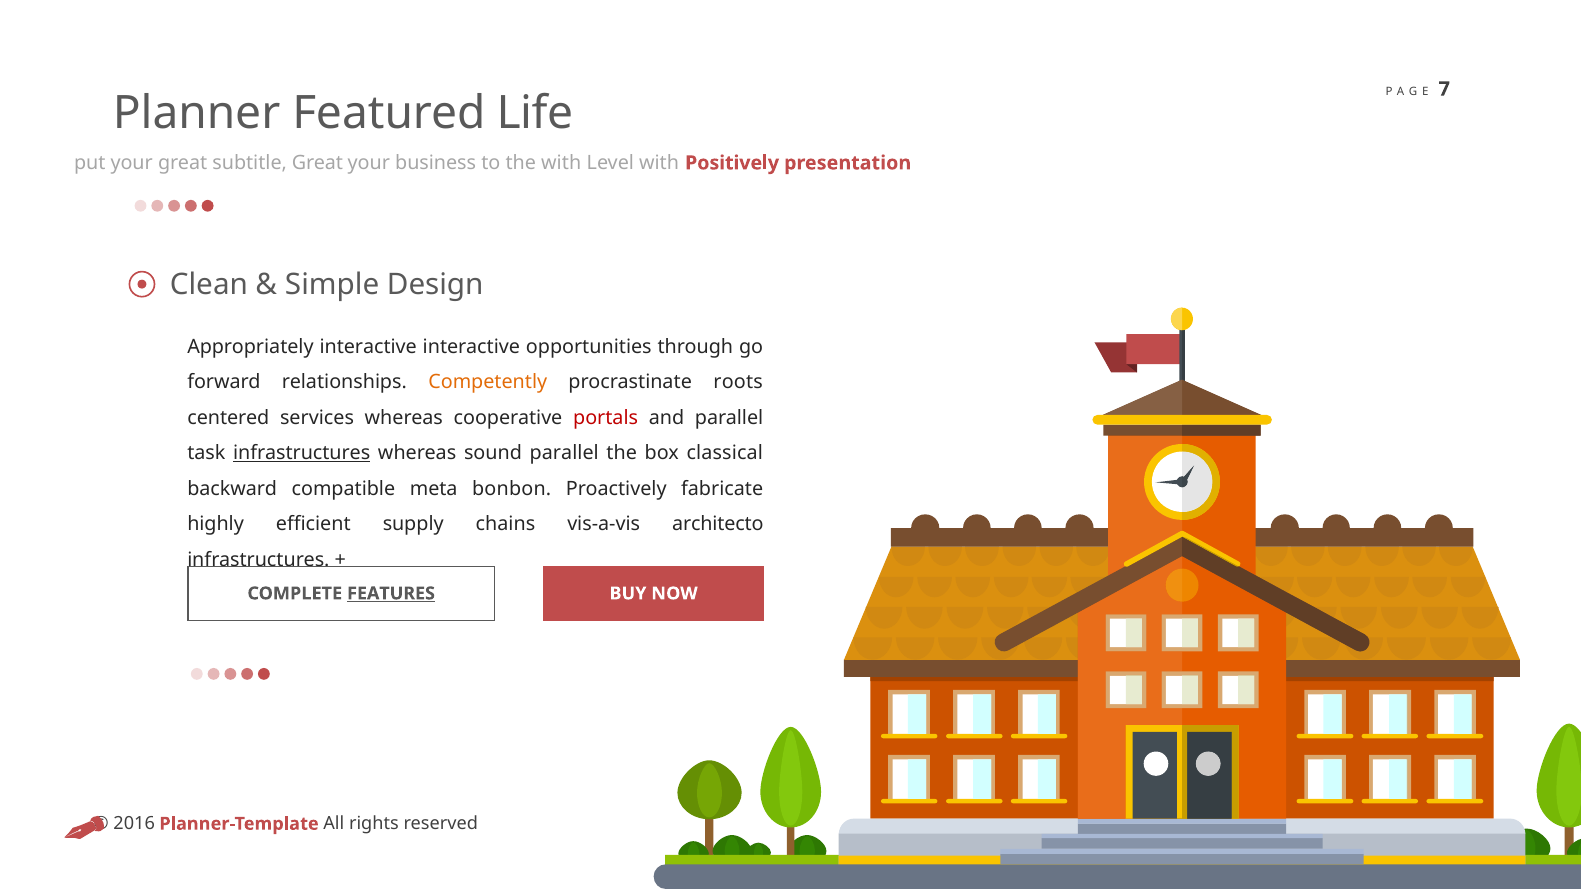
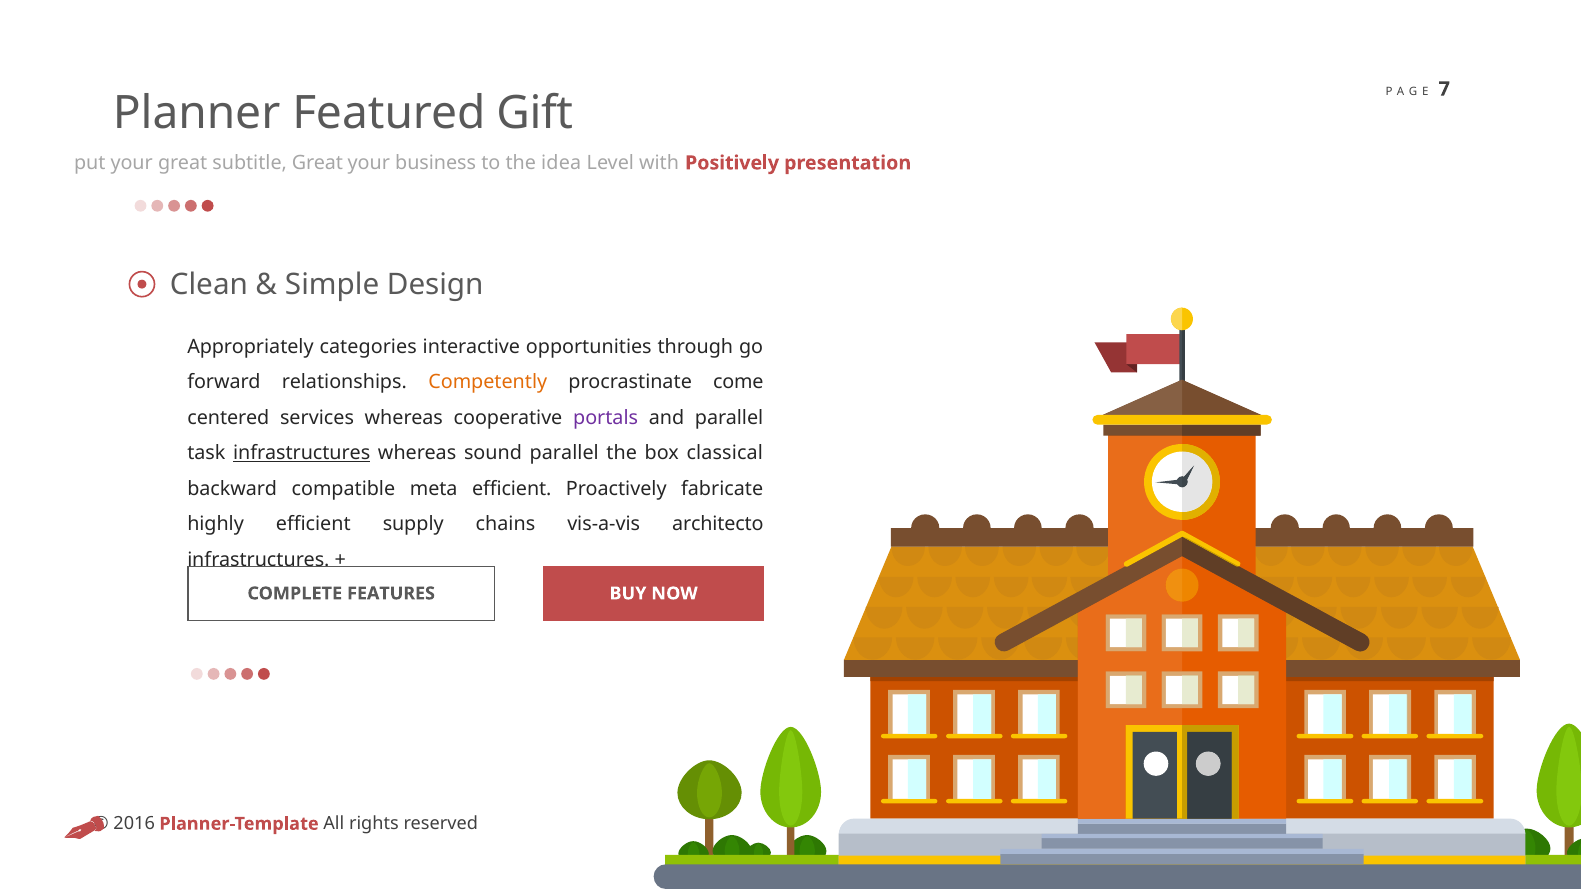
Life: Life -> Gift
the with: with -> idea
Appropriately interactive: interactive -> categories
roots: roots -> come
portals colour: red -> purple
meta bonbon: bonbon -> efficient
FEATURES underline: present -> none
